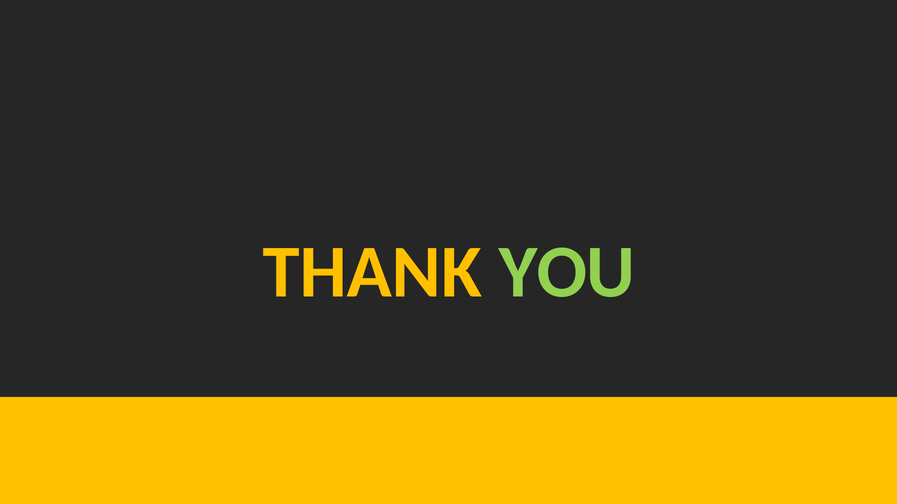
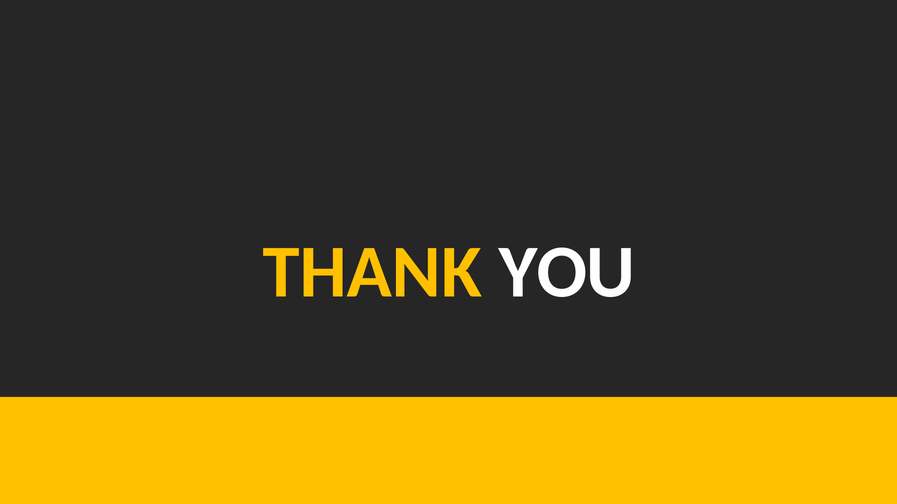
YOU colour: light green -> white
